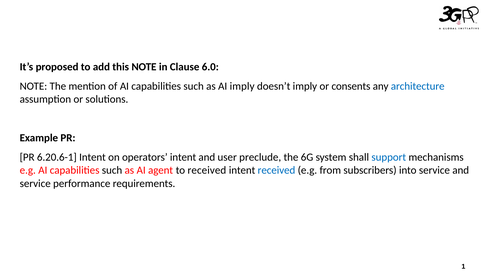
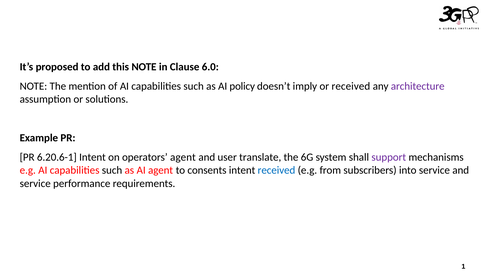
AI imply: imply -> policy
or consents: consents -> received
architecture colour: blue -> purple
operators intent: intent -> agent
preclude: preclude -> translate
support colour: blue -> purple
to received: received -> consents
